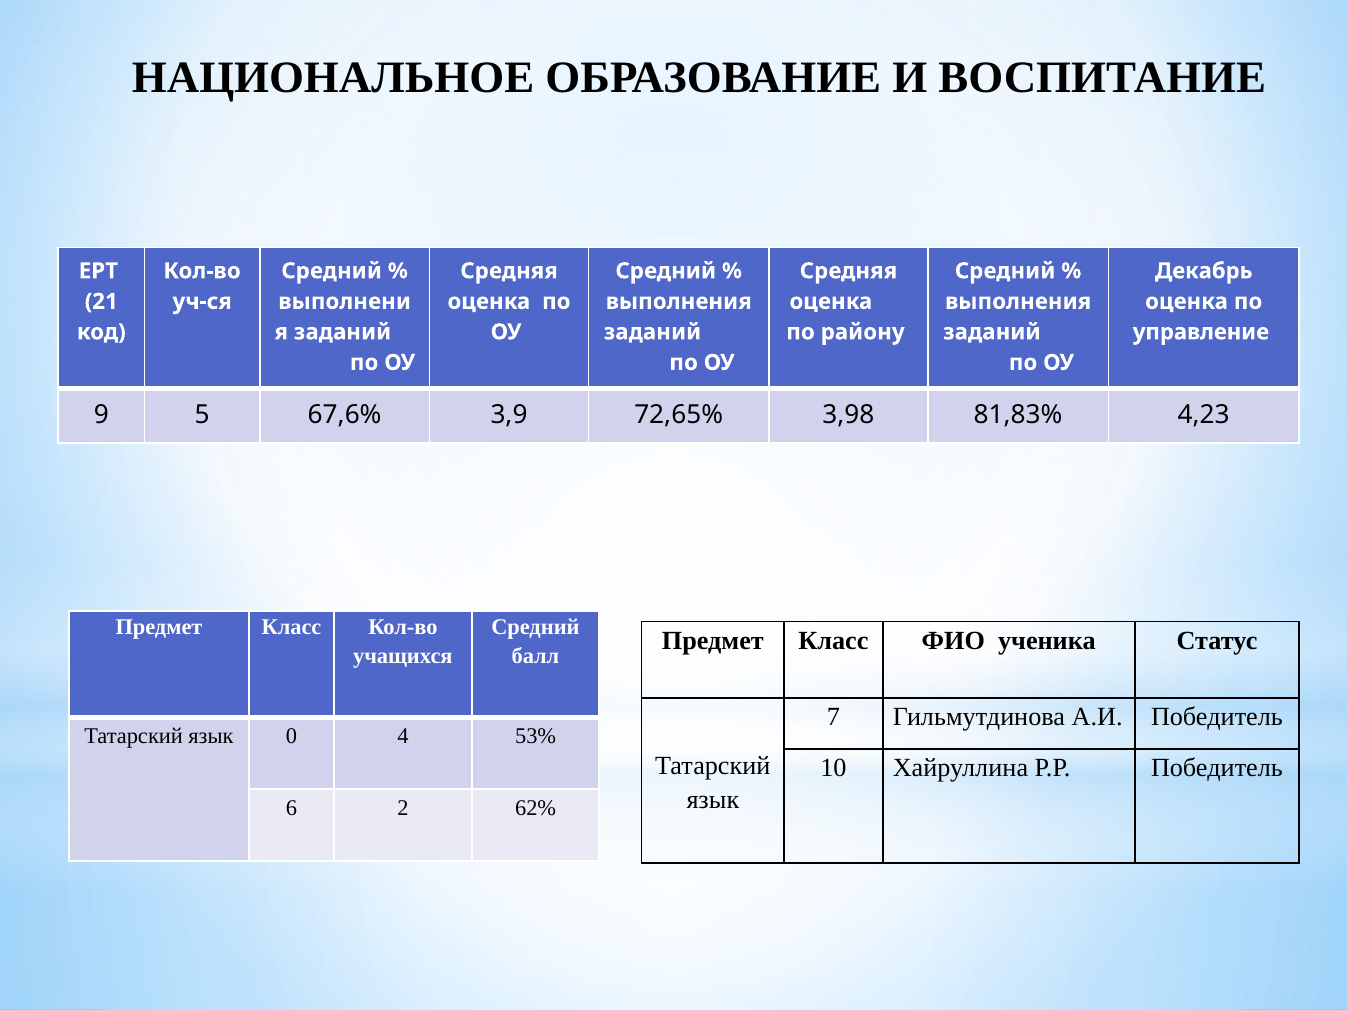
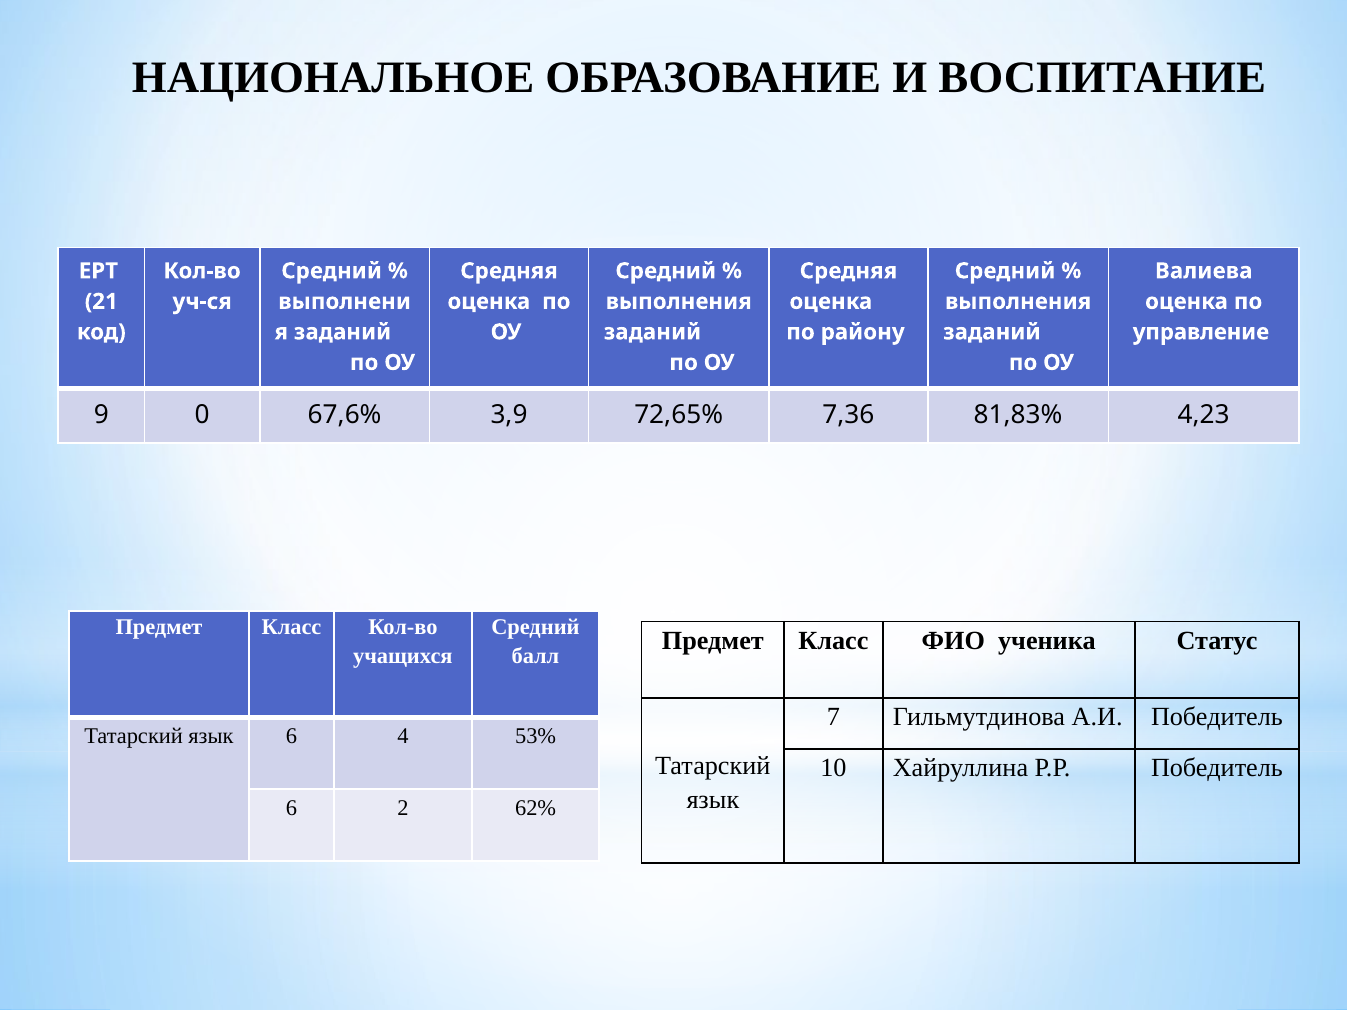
Декабрь: Декабрь -> Валиева
5: 5 -> 0
3,98: 3,98 -> 7,36
язык 0: 0 -> 6
